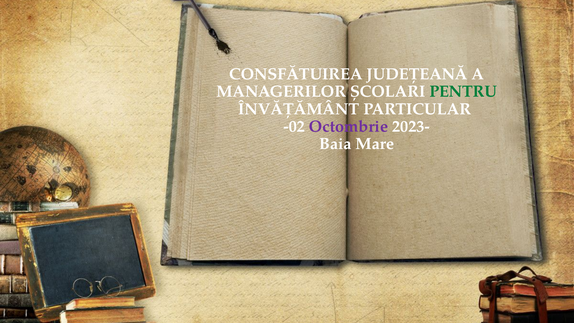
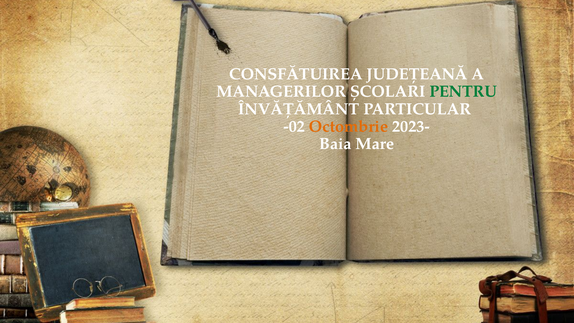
Octombrie colour: purple -> orange
